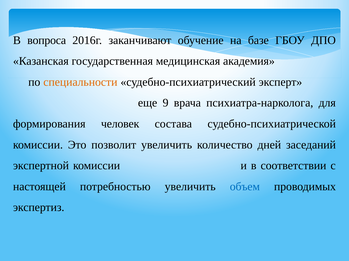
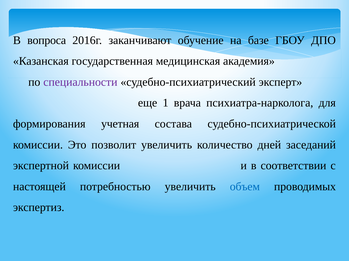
специальности colour: orange -> purple
9: 9 -> 1
человек: человек -> учетная
